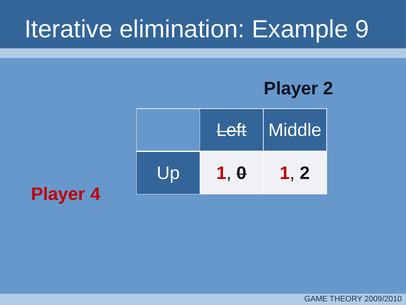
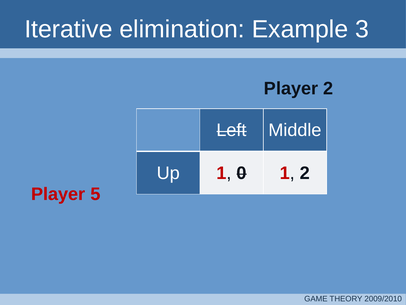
9: 9 -> 3
4: 4 -> 5
